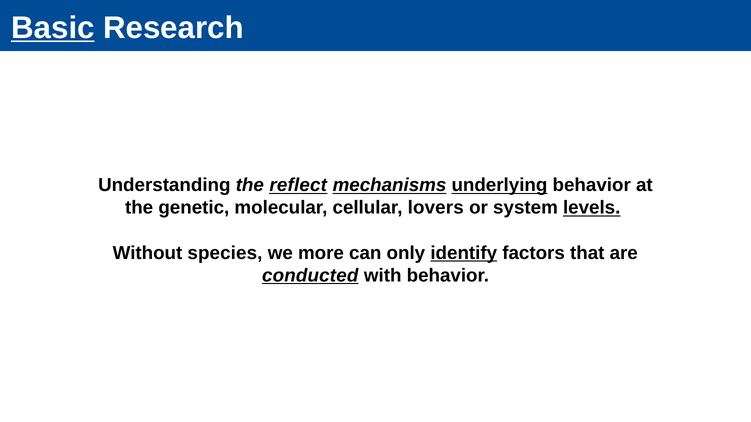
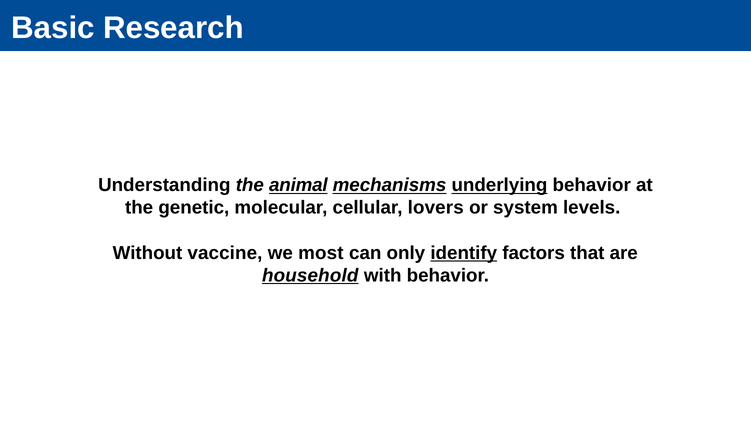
Basic underline: present -> none
reflect: reflect -> animal
levels underline: present -> none
species: species -> vaccine
more: more -> most
conducted: conducted -> household
